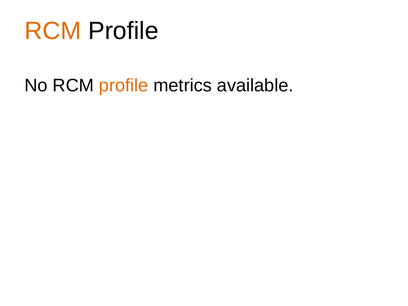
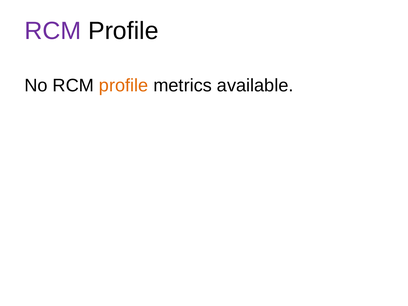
RCM at (53, 31) colour: orange -> purple
